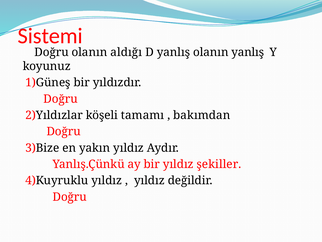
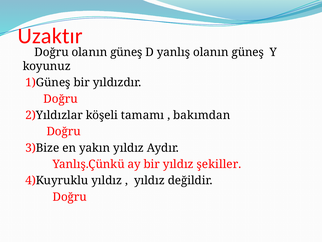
Sistemi: Sistemi -> Uzaktır
Doğru olanın aldığı: aldığı -> güneş
yanlış olanın yanlış: yanlış -> güneş
